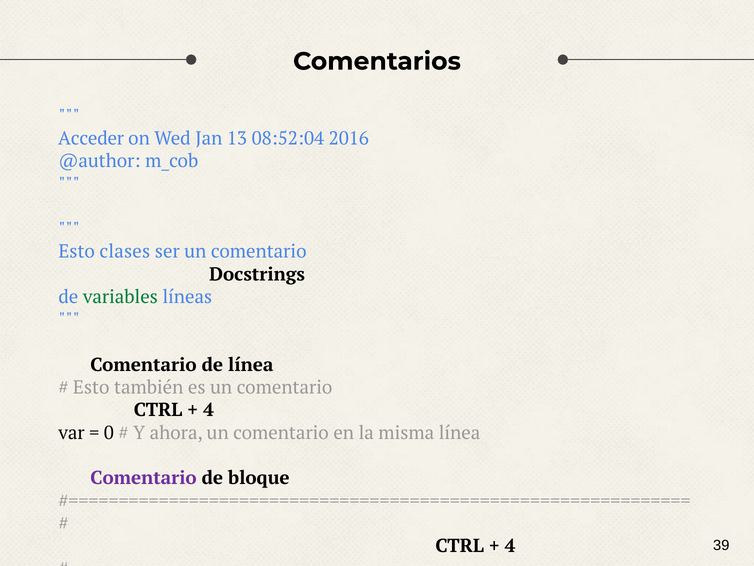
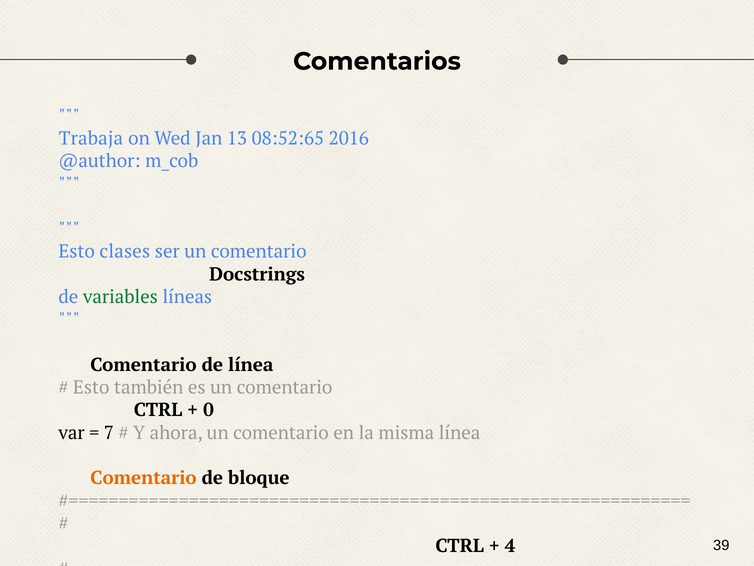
Acceder: Acceder -> Trabaja
08:52:04: 08:52:04 -> 08:52:65
4 at (208, 410): 4 -> 0
0: 0 -> 7
Comentario at (144, 478) colour: purple -> orange
